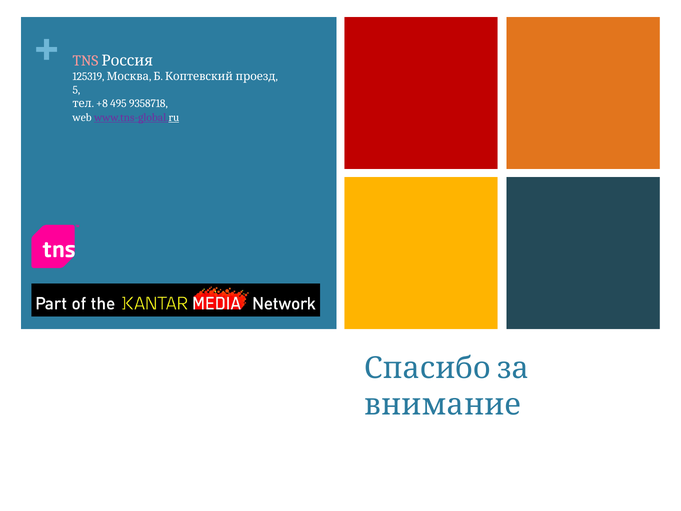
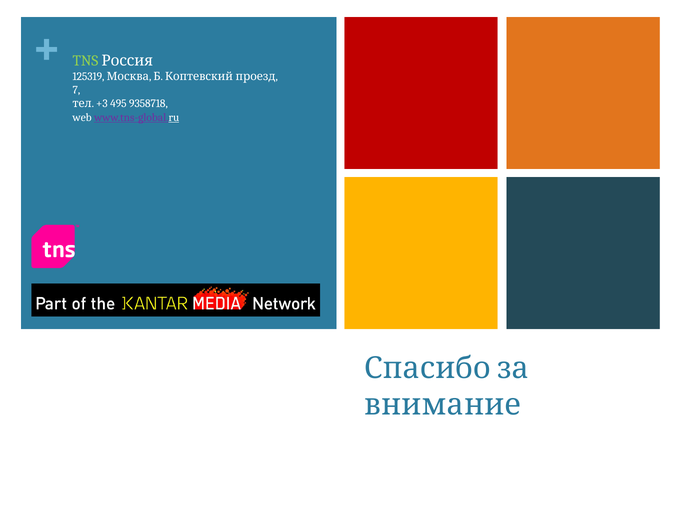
TNS colour: pink -> light green
5: 5 -> 7
+8: +8 -> +3
